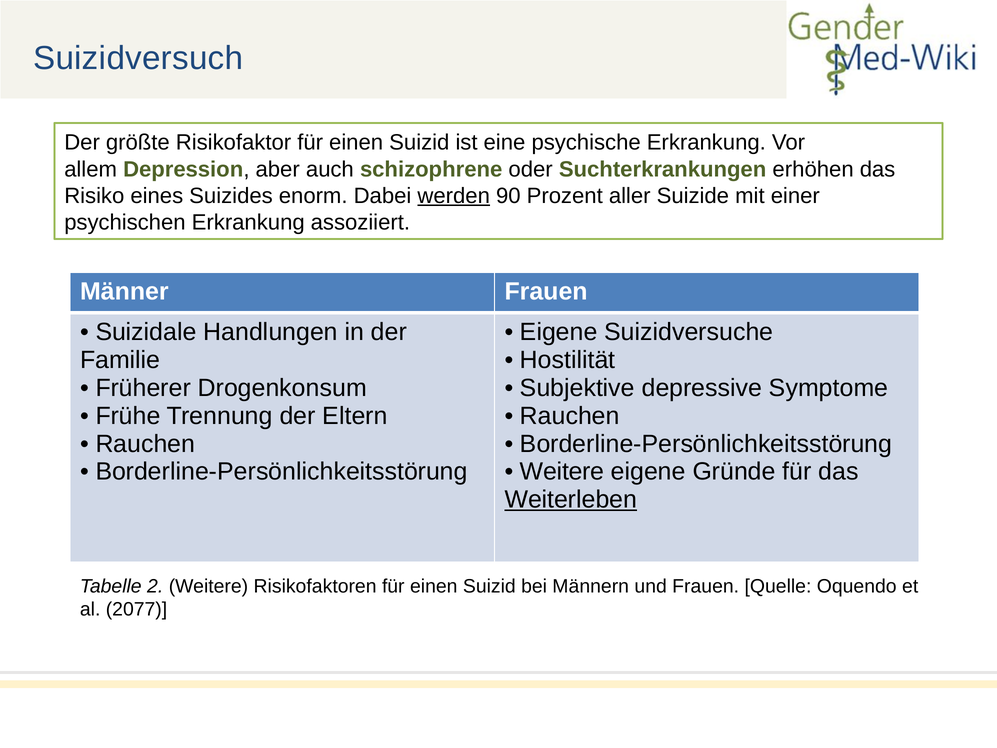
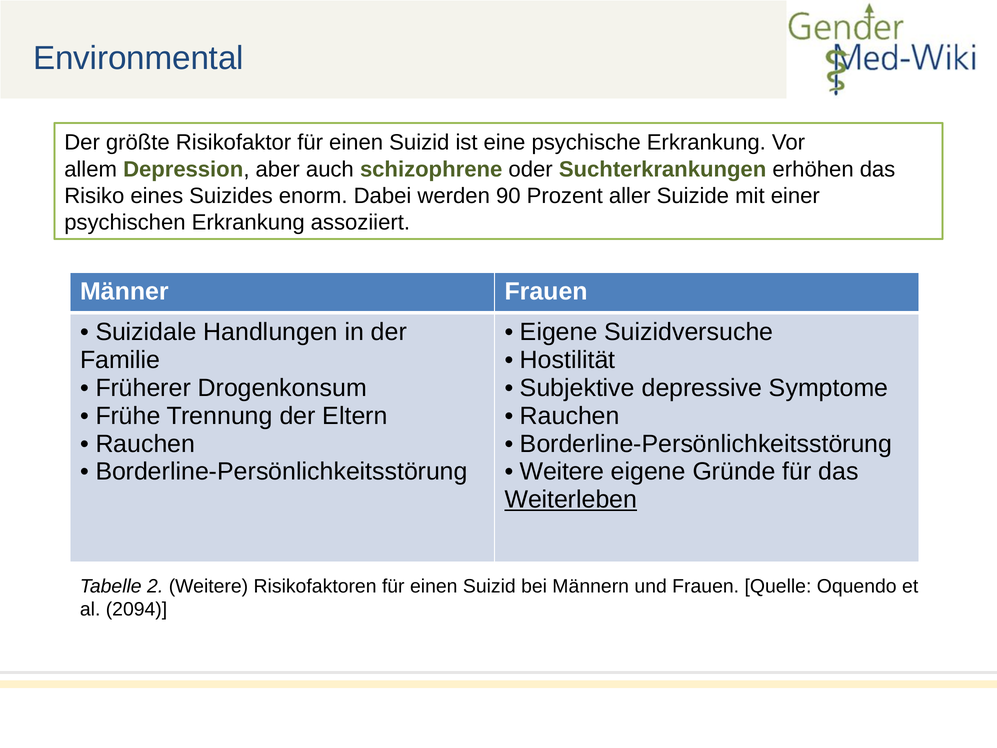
Suizidversuch: Suizidversuch -> Environmental
werden underline: present -> none
2077: 2077 -> 2094
